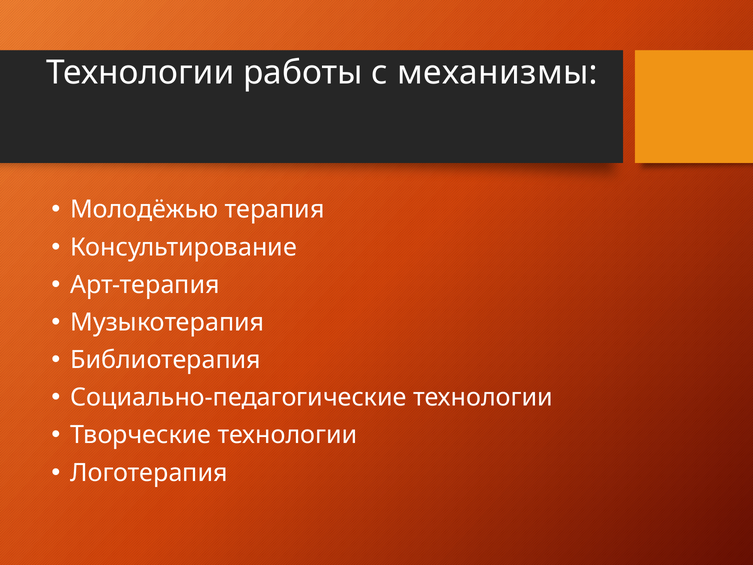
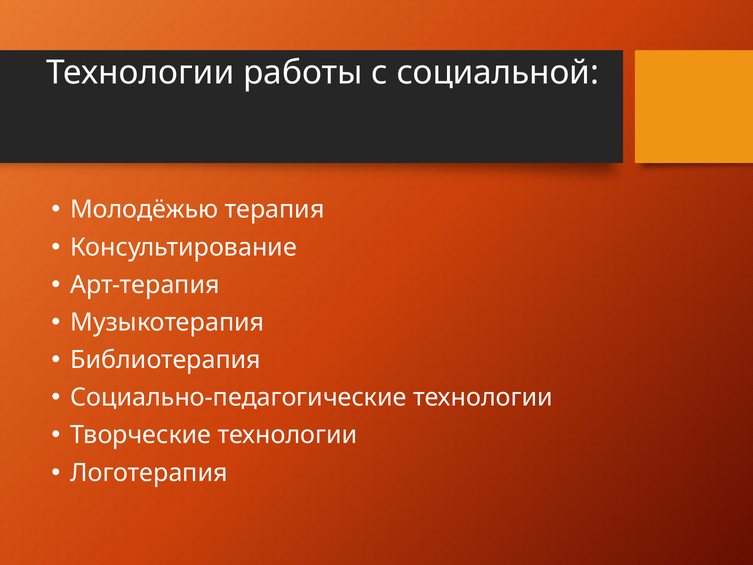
механизмы: механизмы -> социальной
